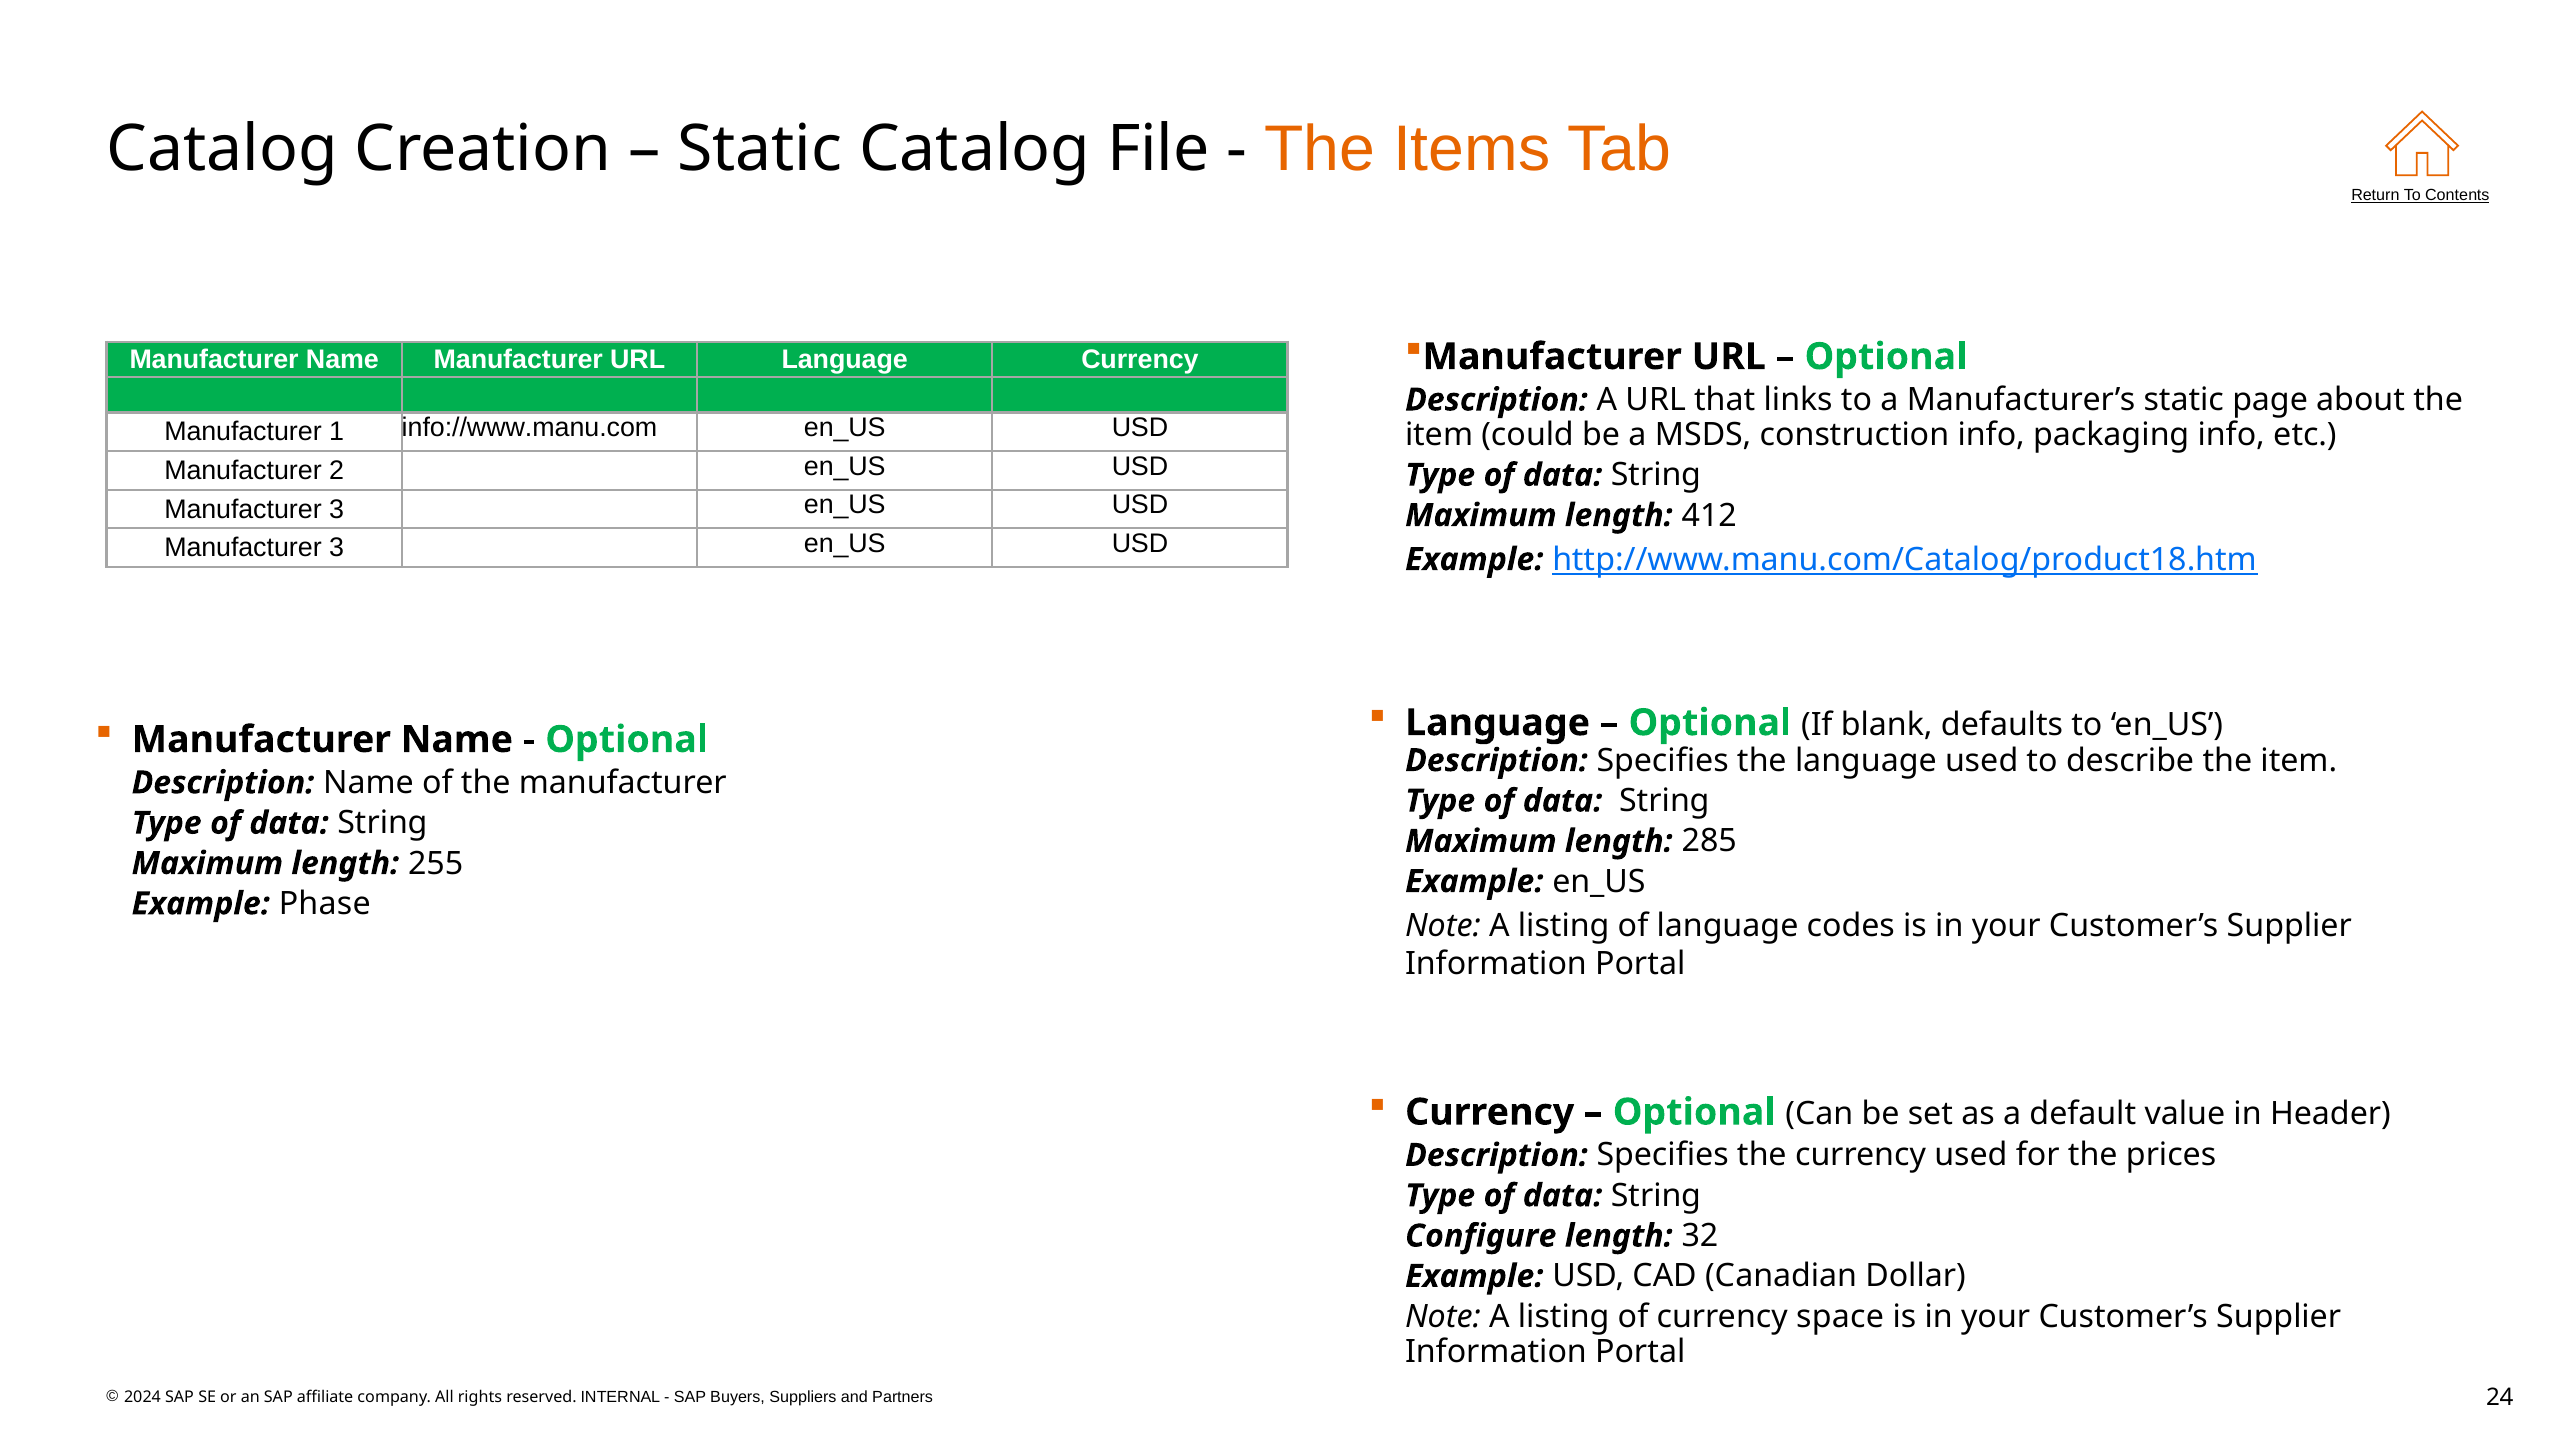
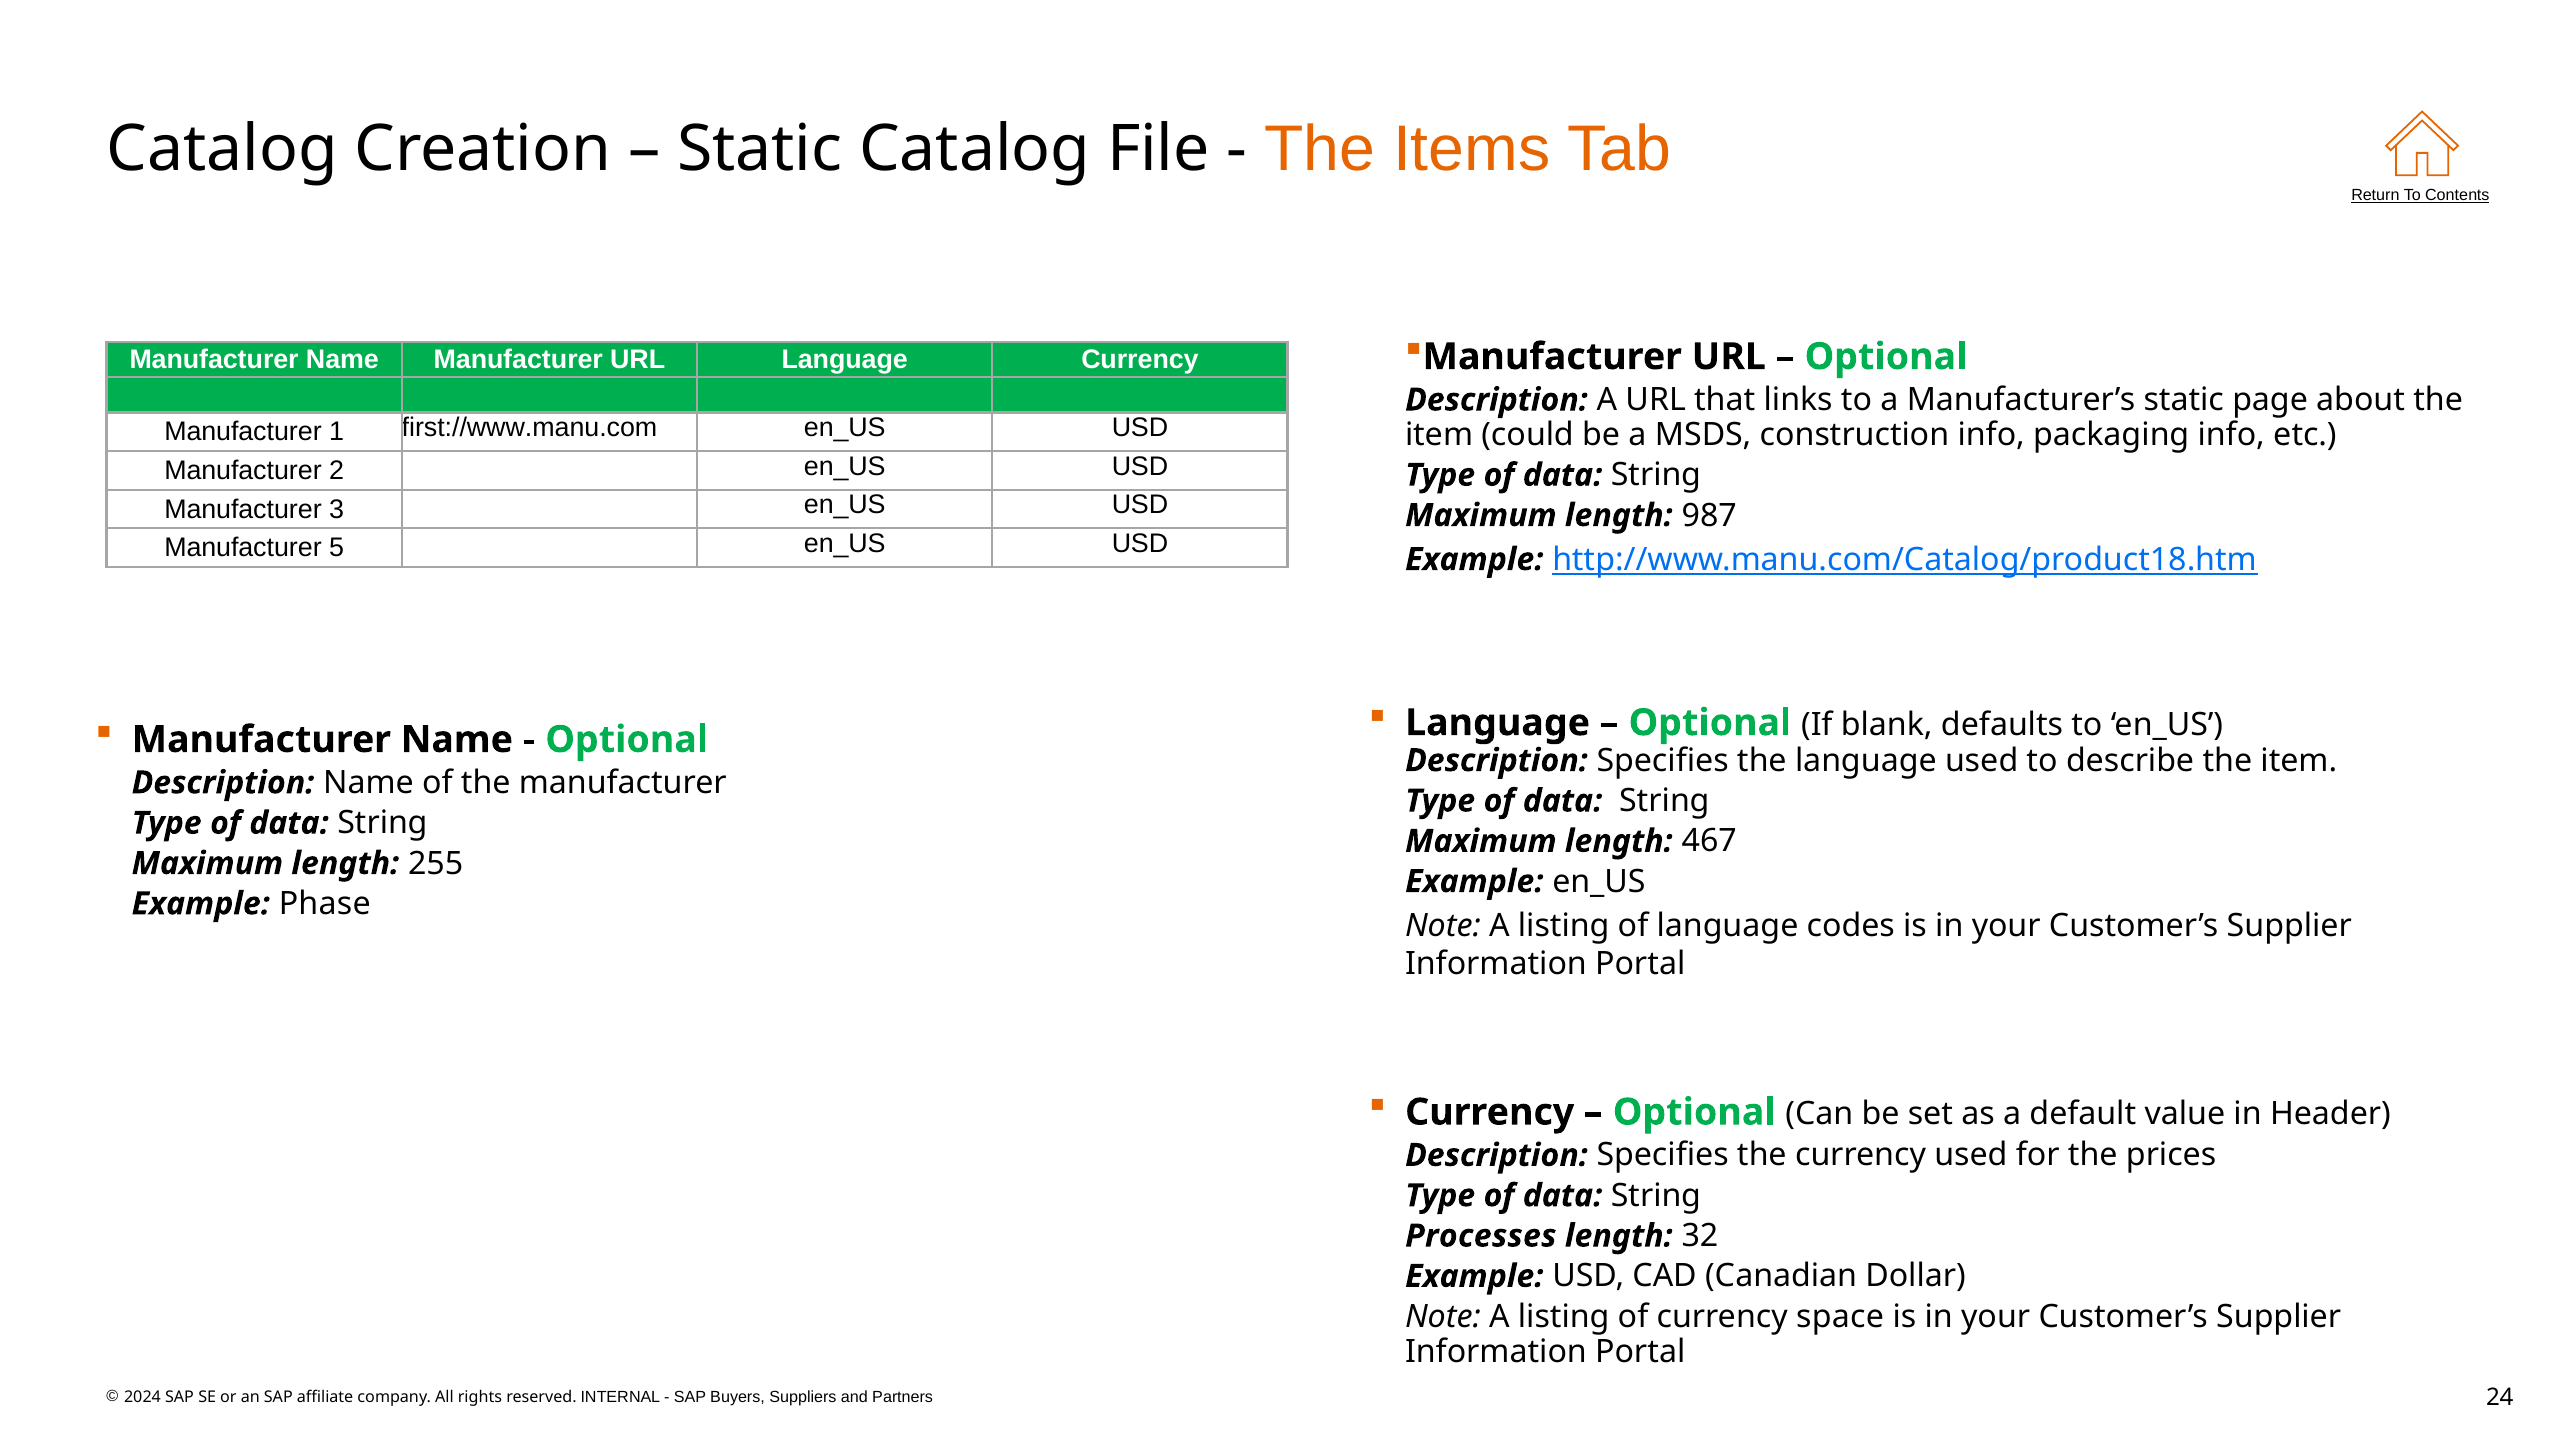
info://www.manu.com: info://www.manu.com -> first://www.manu.com
412: 412 -> 987
3 at (337, 548): 3 -> 5
285: 285 -> 467
Configure: Configure -> Processes
